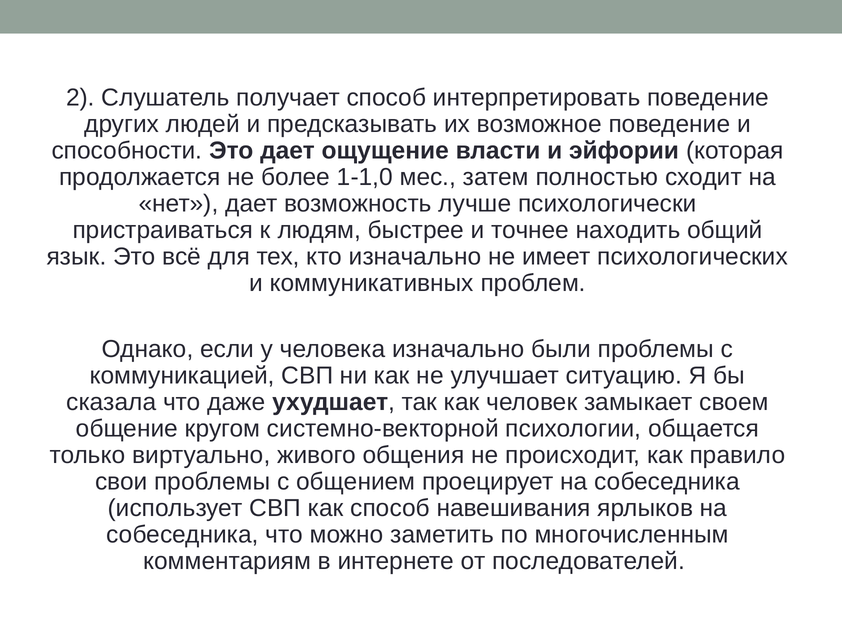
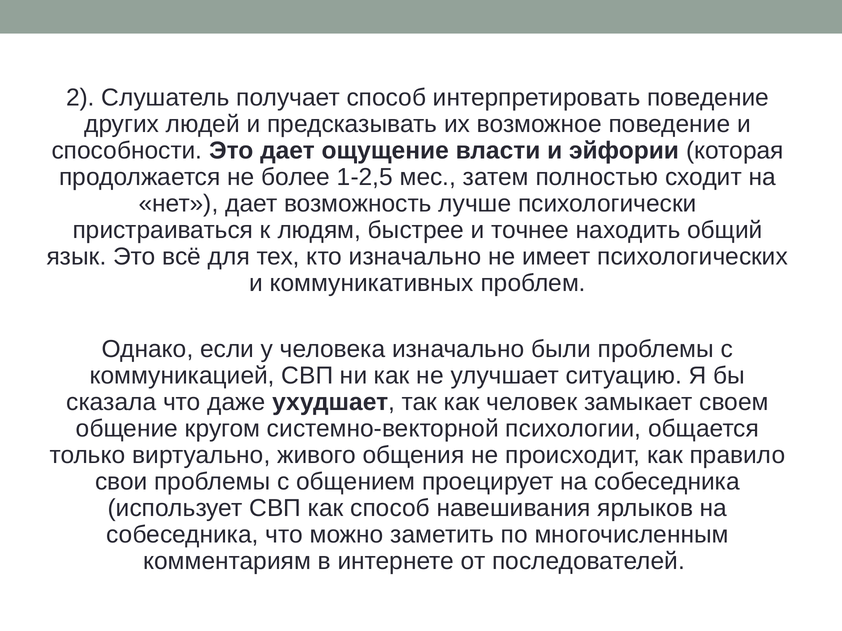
1-1,0: 1-1,0 -> 1-2,5
